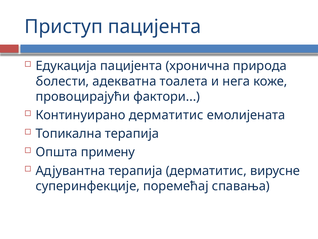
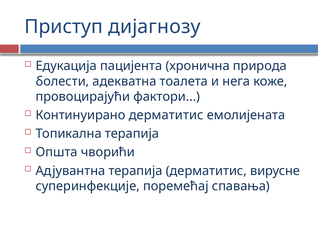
Приступ пацијента: пацијента -> дијагнозу
примену: примену -> чворићи
